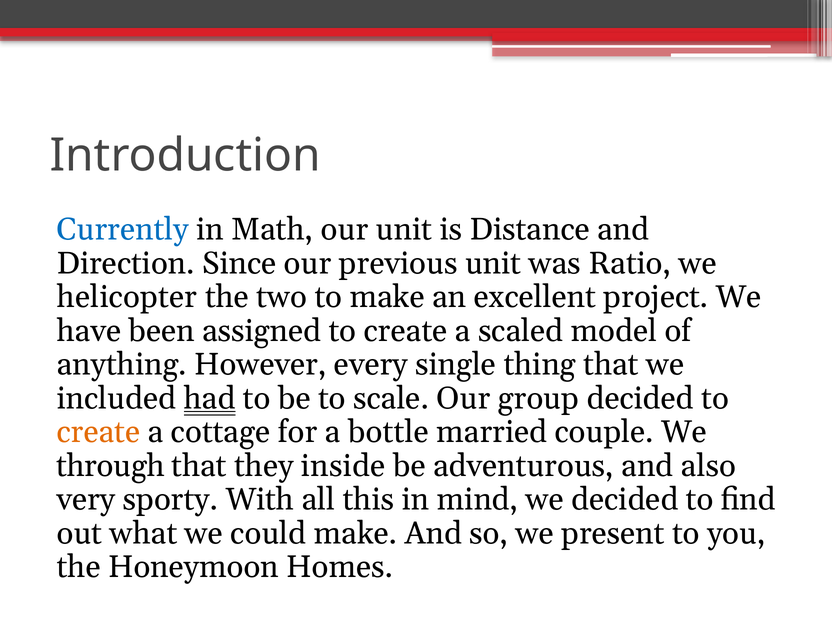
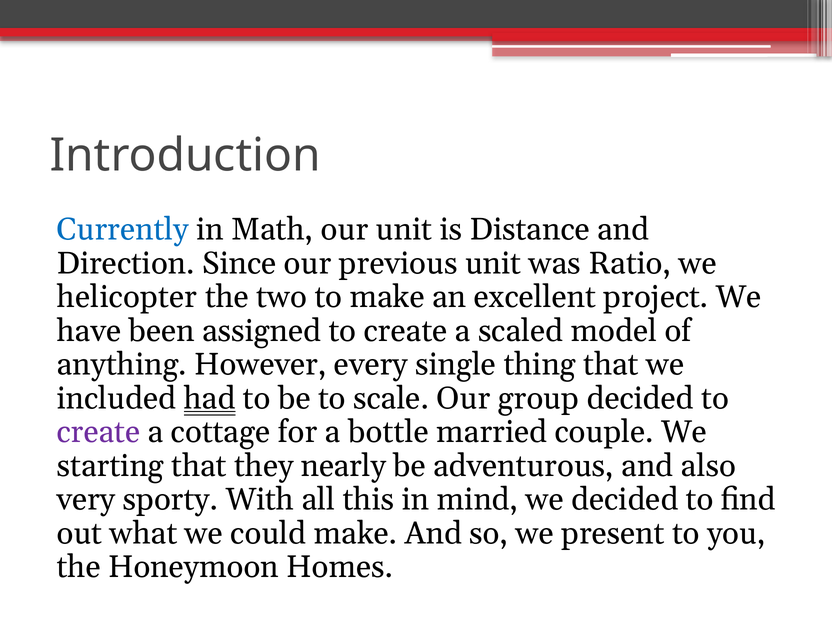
create at (99, 432) colour: orange -> purple
through: through -> starting
inside: inside -> nearly
